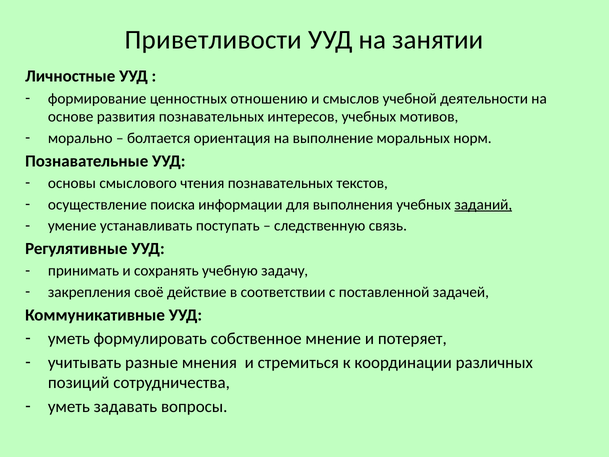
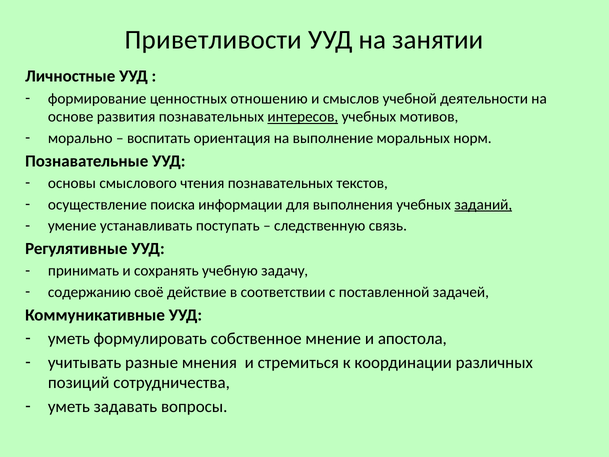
интересов underline: none -> present
болтается: болтается -> воспитать
закрепления: закрепления -> содержанию
потеряет: потеряет -> апостола
